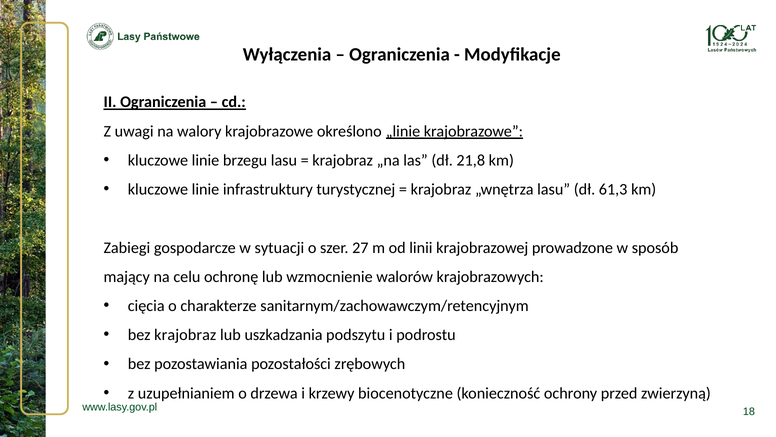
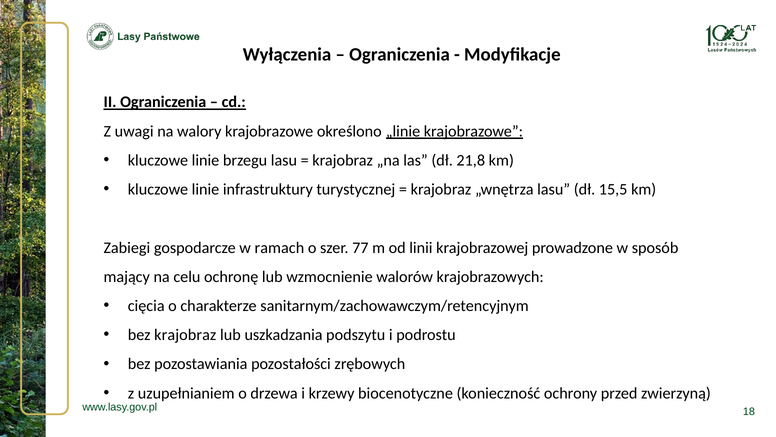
61,3: 61,3 -> 15,5
sytuacji: sytuacji -> ramach
27: 27 -> 77
